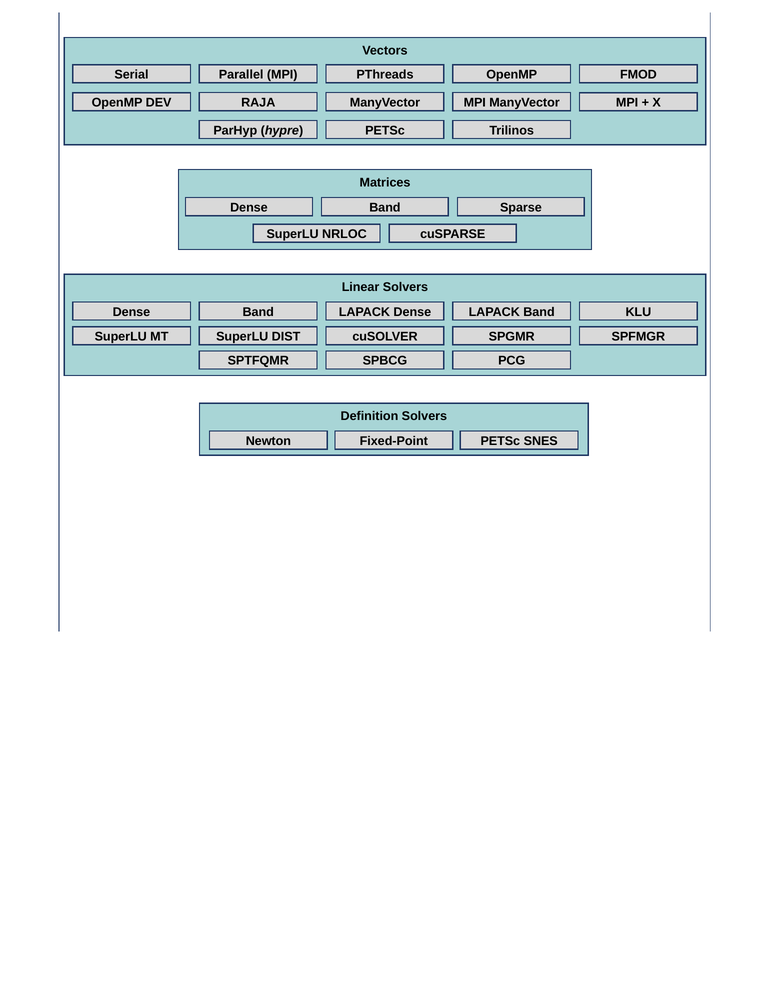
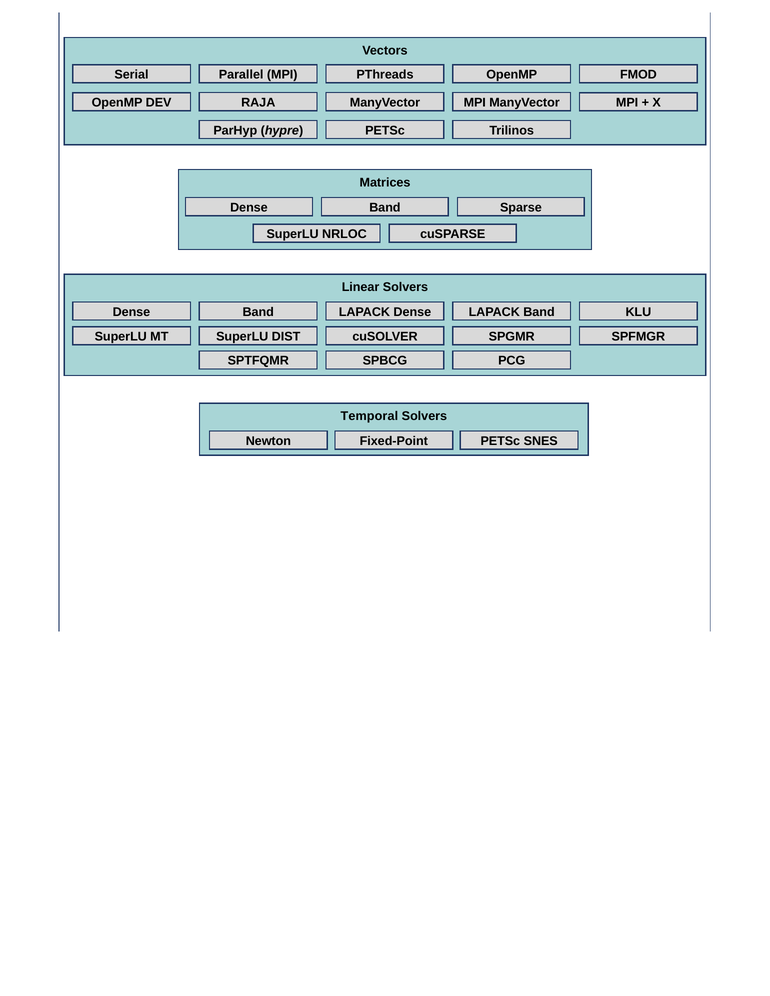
Definition: Definition -> Temporal
